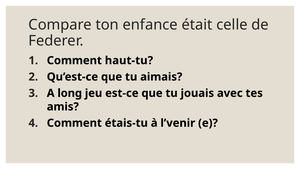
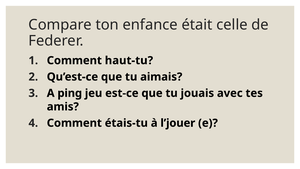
long: long -> ping
l’venir: l’venir -> l’jouer
